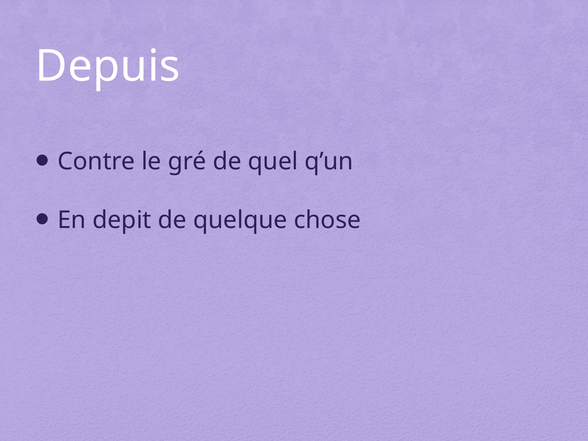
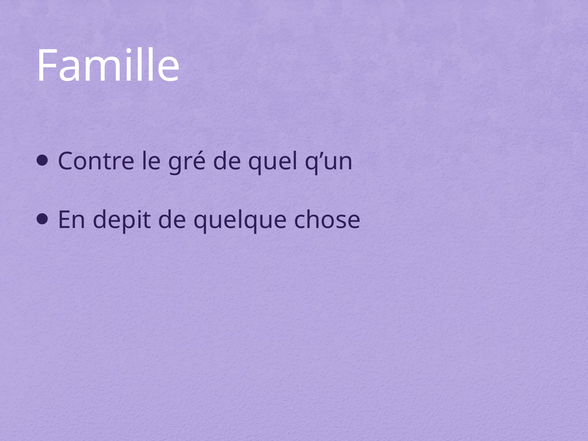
Depuis: Depuis -> Famille
